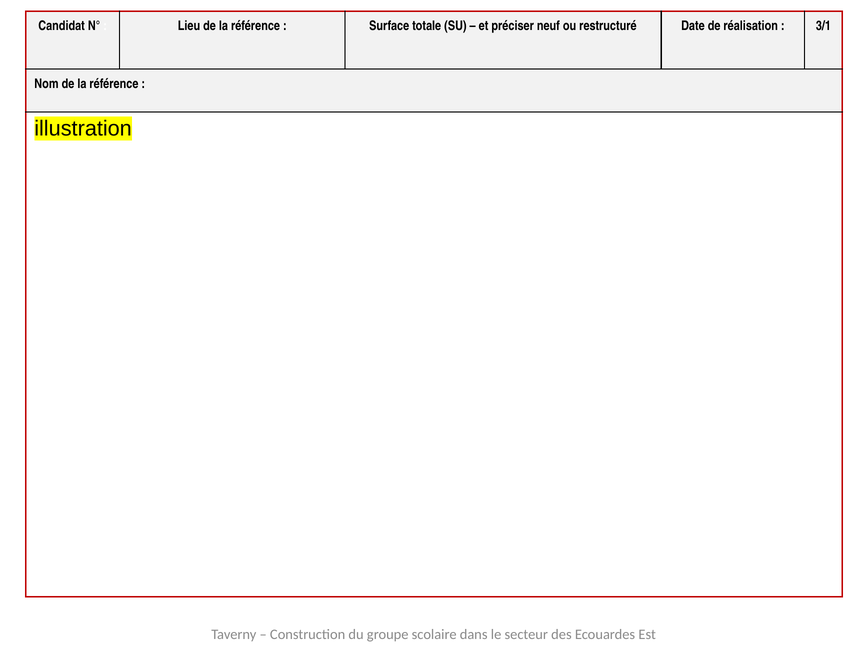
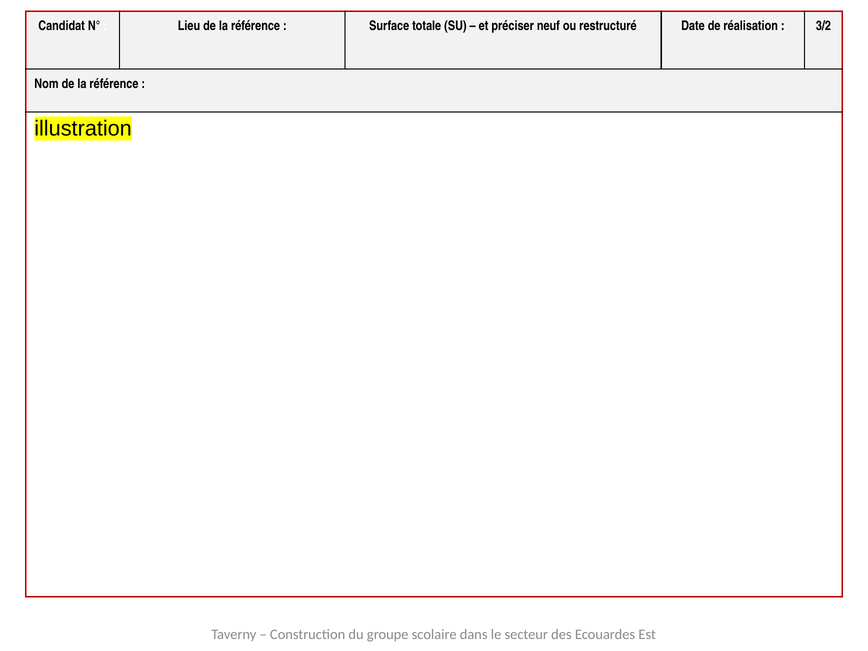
3/1: 3/1 -> 3/2
